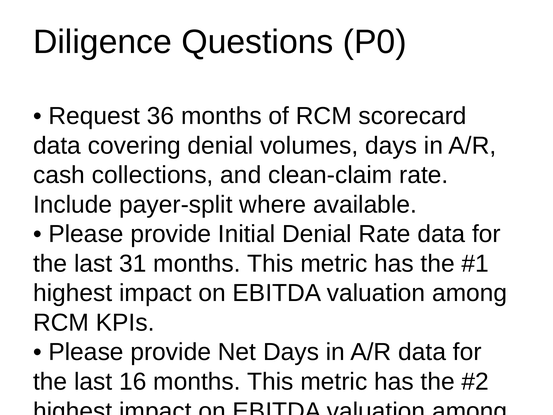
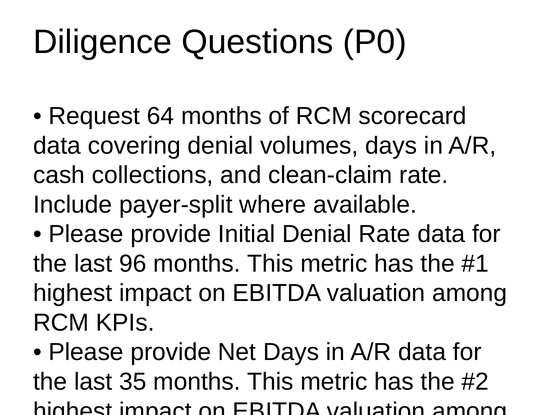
Request 36: 36 -> 64
31: 31 -> 96
16: 16 -> 35
